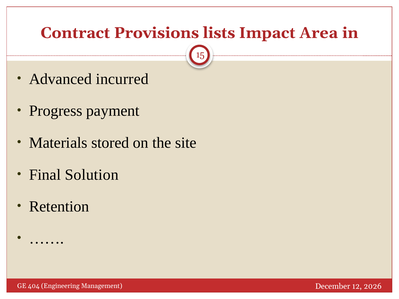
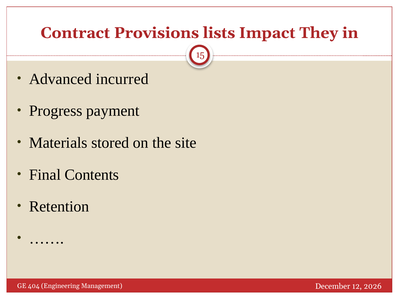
Area: Area -> They
Solution: Solution -> Contents
